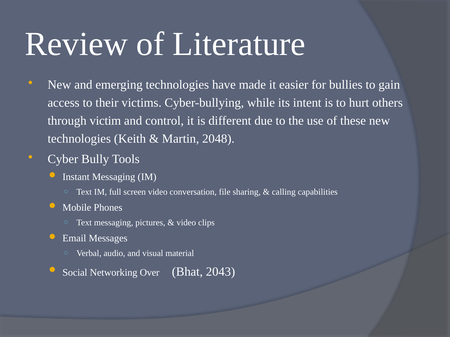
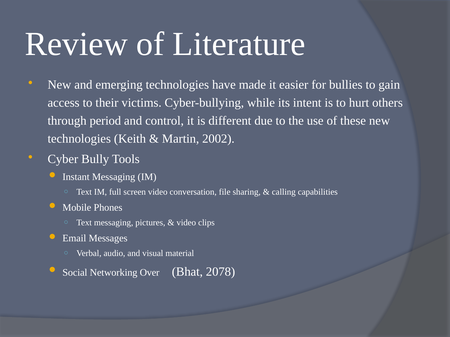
victim: victim -> period
2048: 2048 -> 2002
2043: 2043 -> 2078
